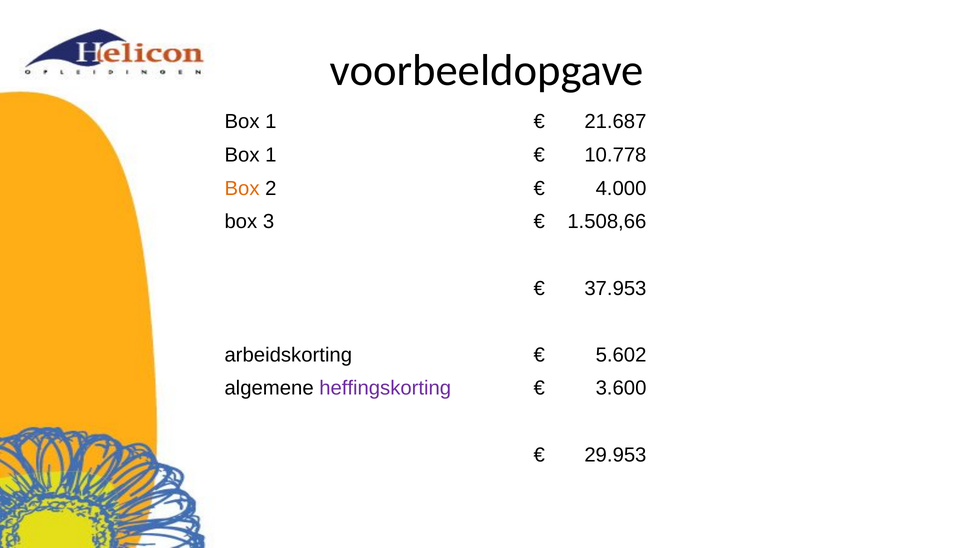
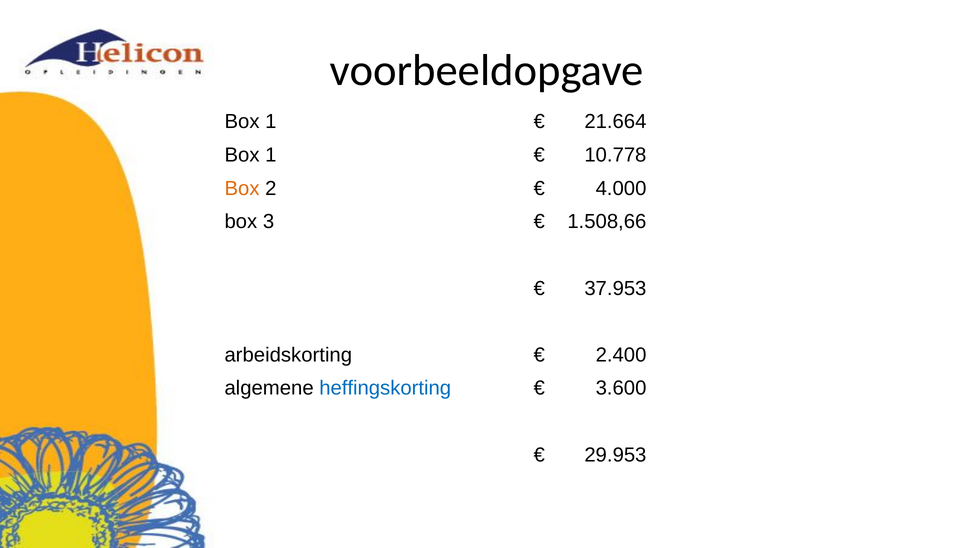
21.687: 21.687 -> 21.664
5.602: 5.602 -> 2.400
heffingskorting colour: purple -> blue
